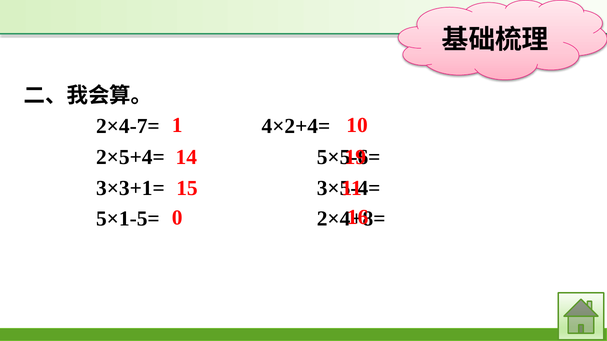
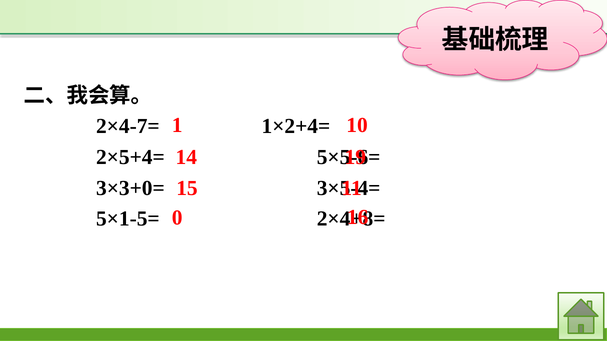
4×2+4=: 4×2+4= -> 1×2+4=
3×3+1=: 3×3+1= -> 3×3+0=
